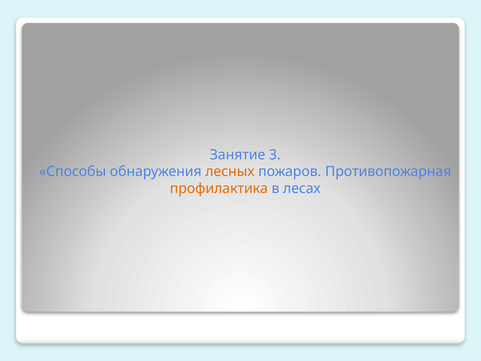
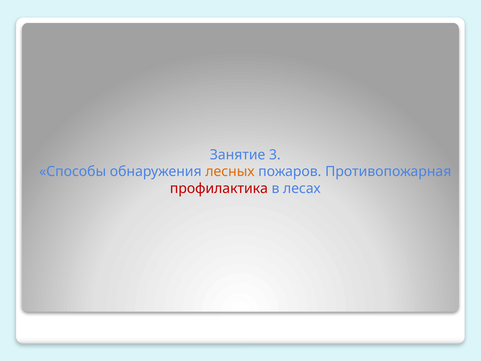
профилактика colour: orange -> red
